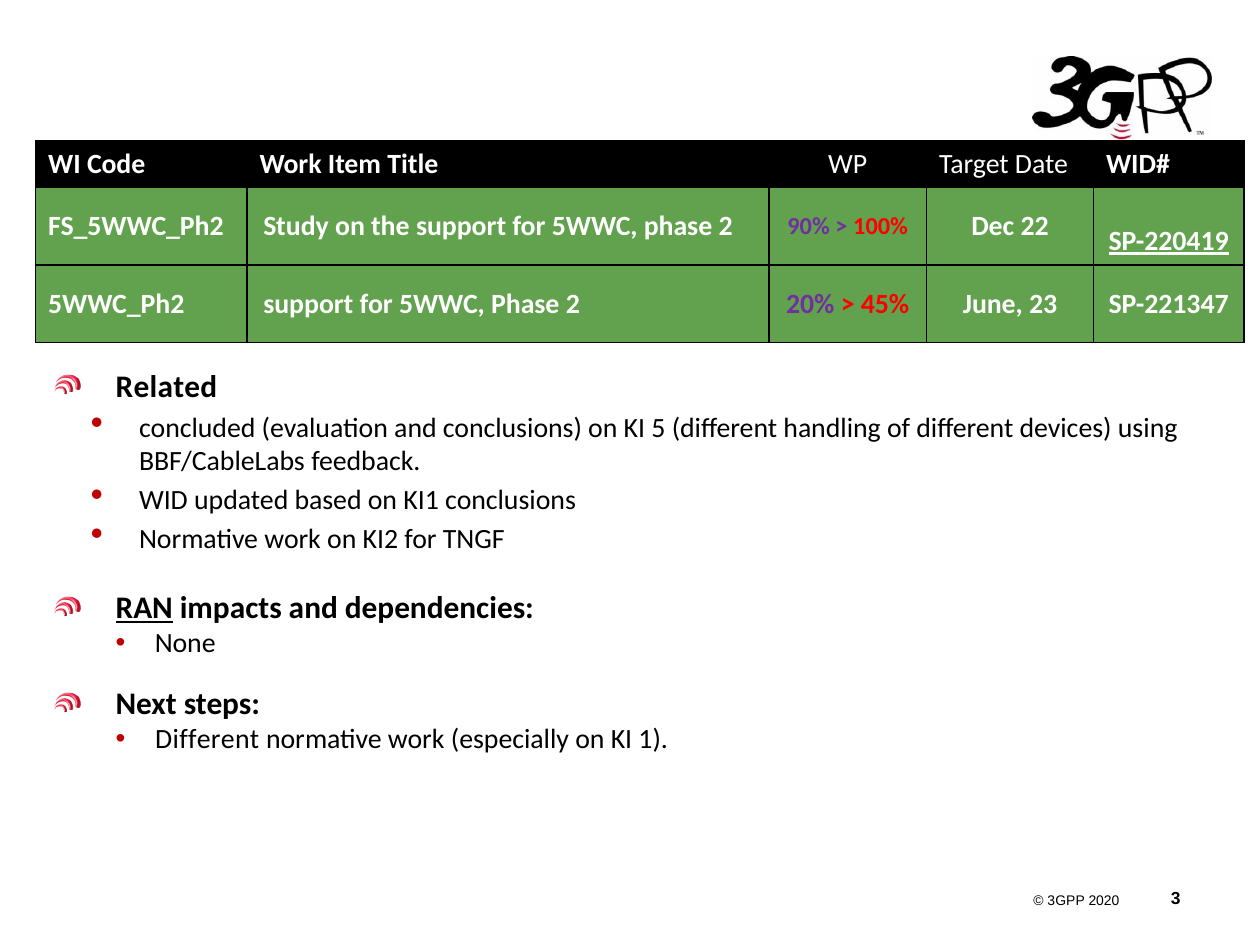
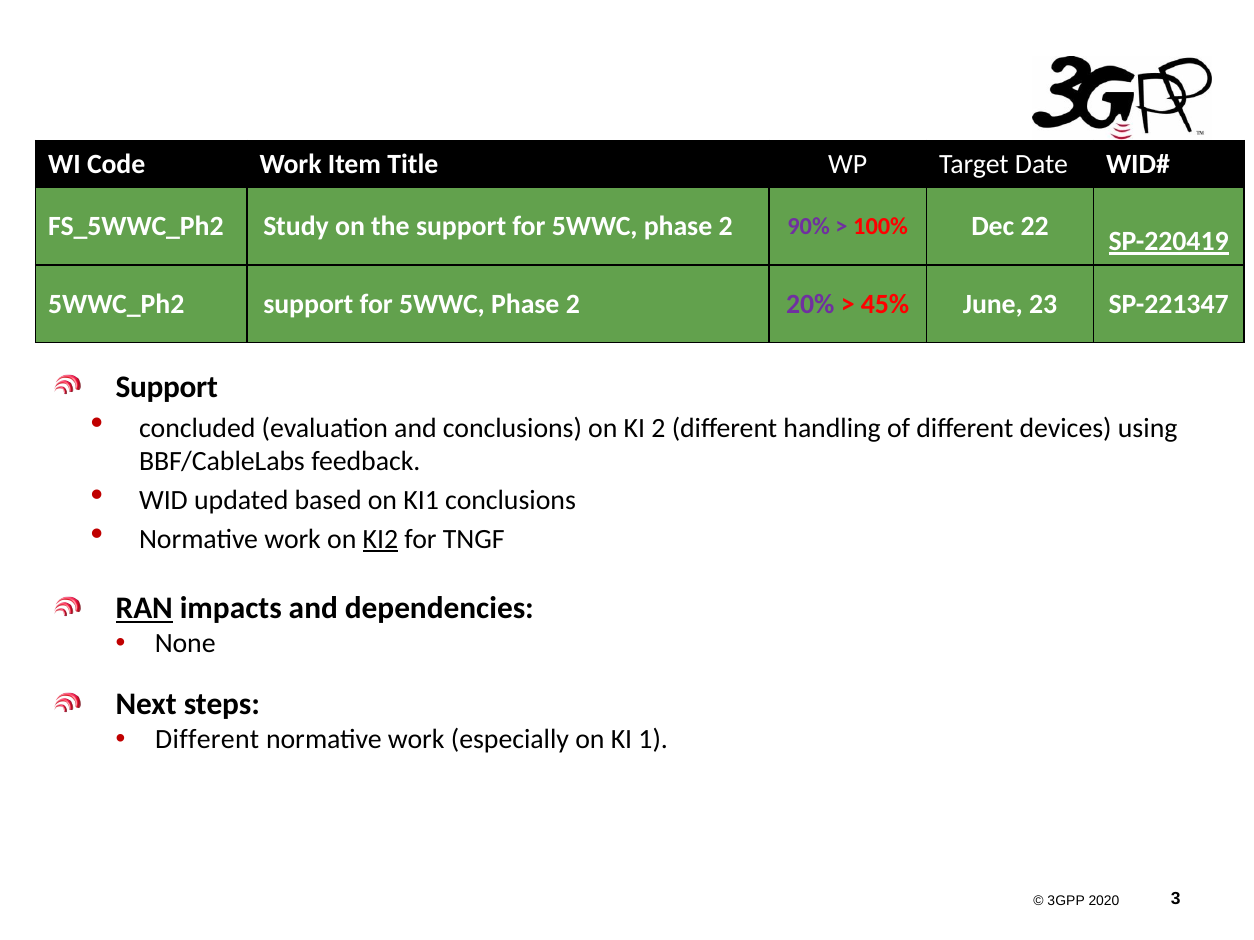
Related at (166, 387): Related -> Support
KI 5: 5 -> 2
KI2 underline: none -> present
